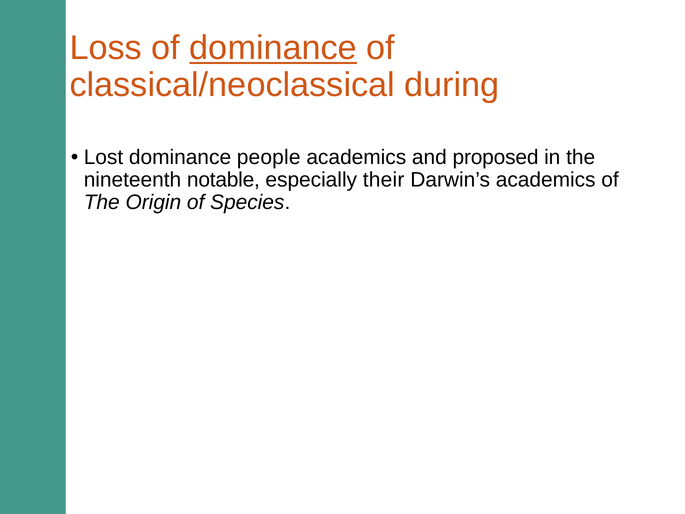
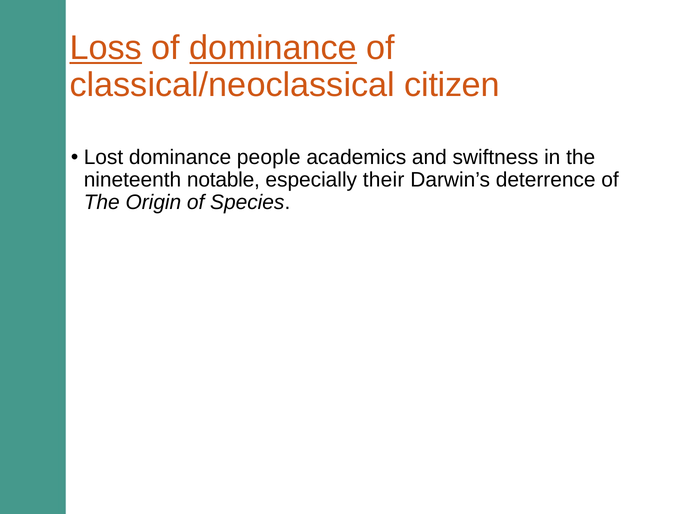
Loss underline: none -> present
during: during -> citizen
proposed: proposed -> swiftness
Darwin’s academics: academics -> deterrence
